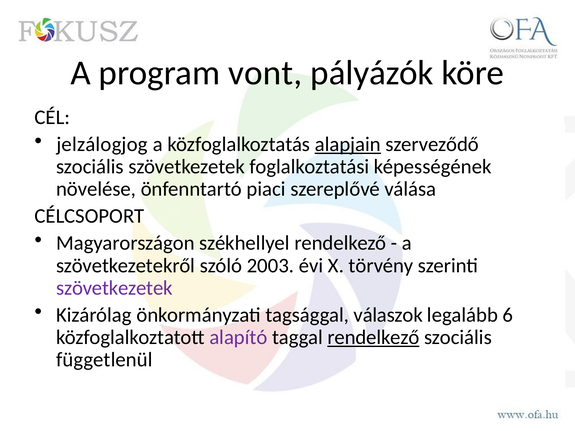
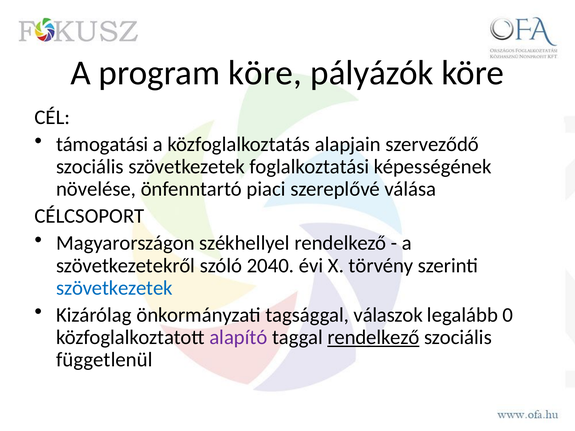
program vont: vont -> köre
jelzálogjog: jelzálogjog -> támogatási
alapjain underline: present -> none
2003: 2003 -> 2040
szövetkezetek at (114, 288) colour: purple -> blue
6: 6 -> 0
